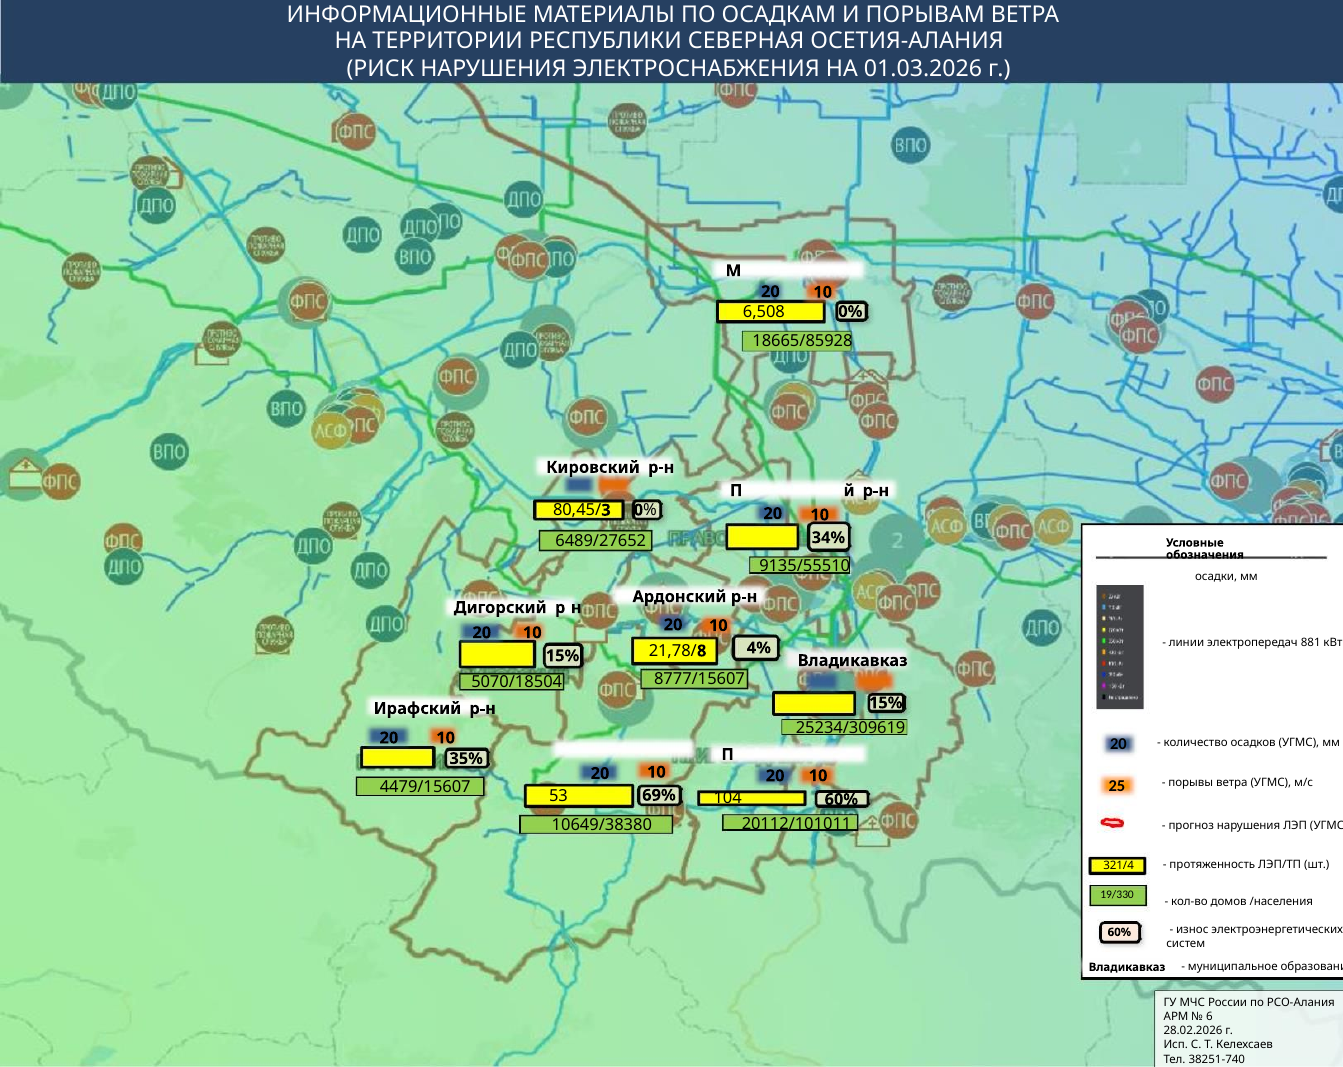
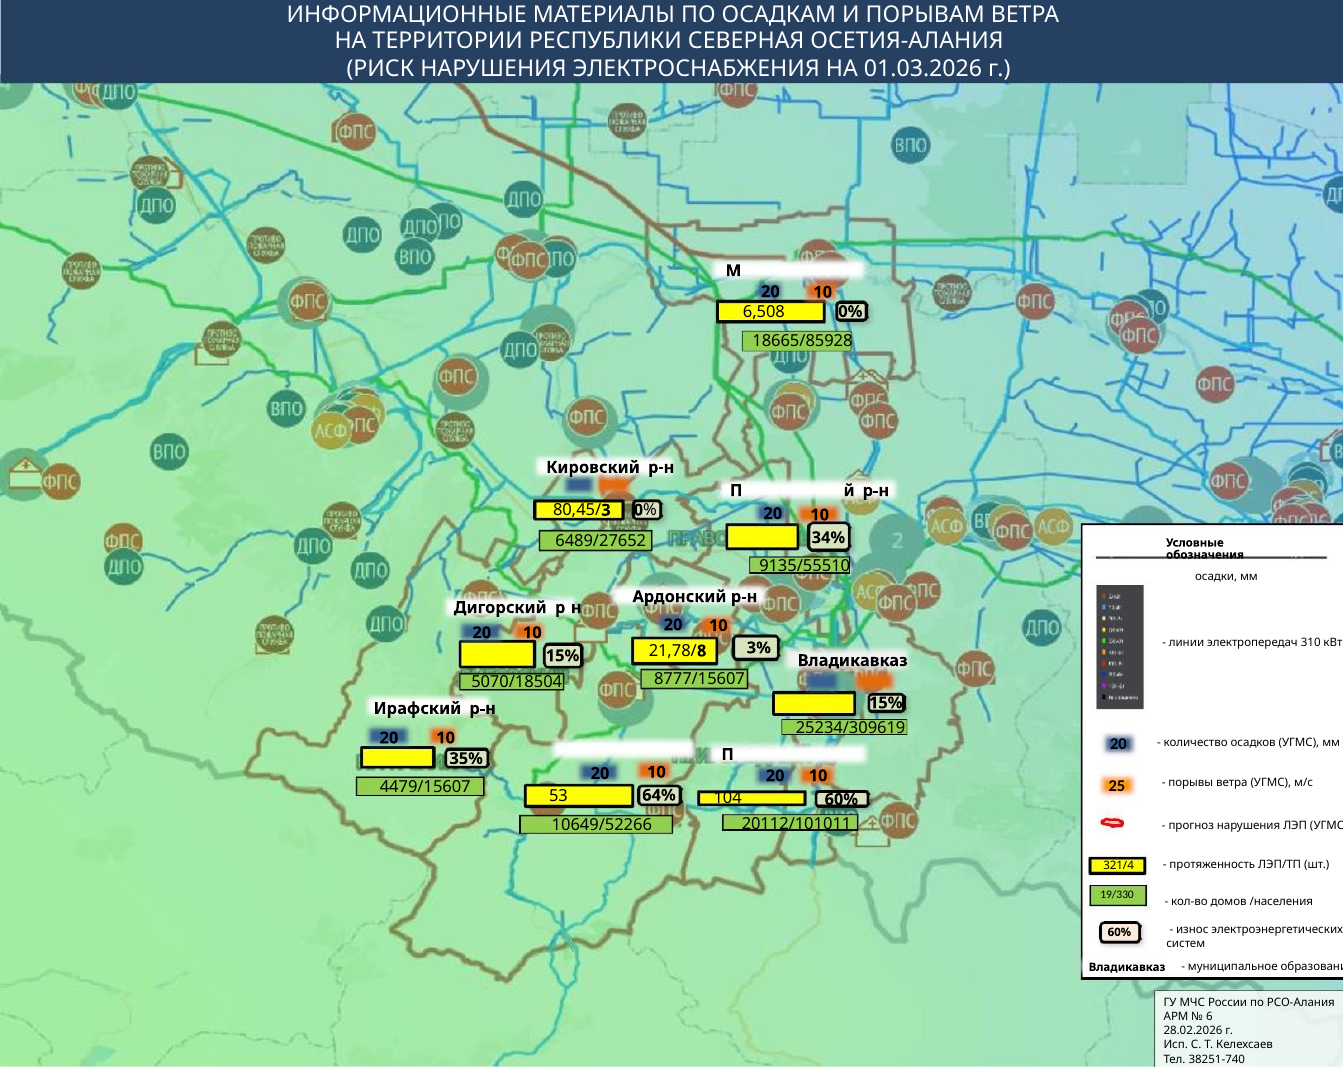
881: 881 -> 310
4%: 4% -> 3%
69%: 69% -> 64%
10649/38380: 10649/38380 -> 10649/52266
